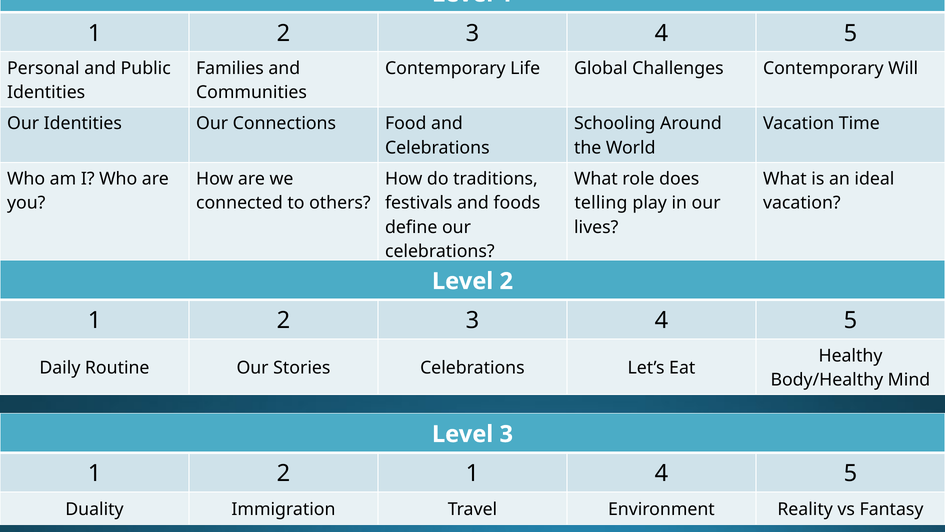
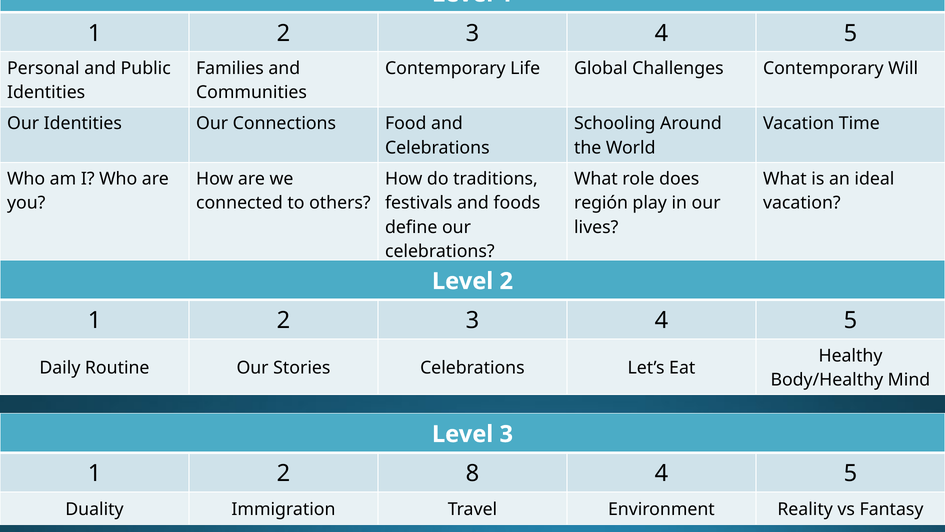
telling: telling -> región
1 2 1: 1 -> 8
